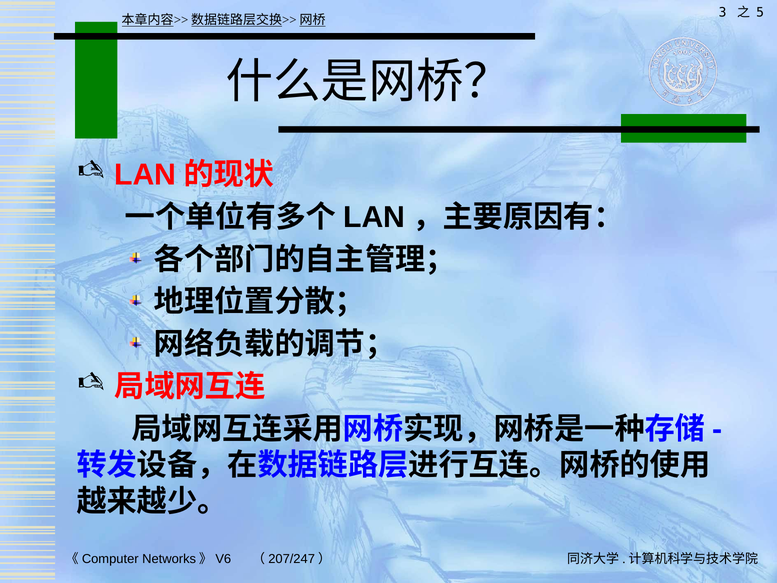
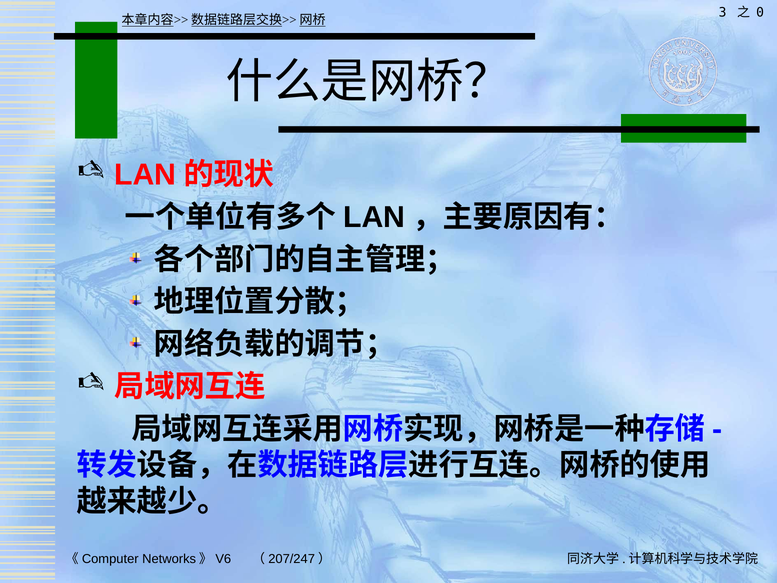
5: 5 -> 0
